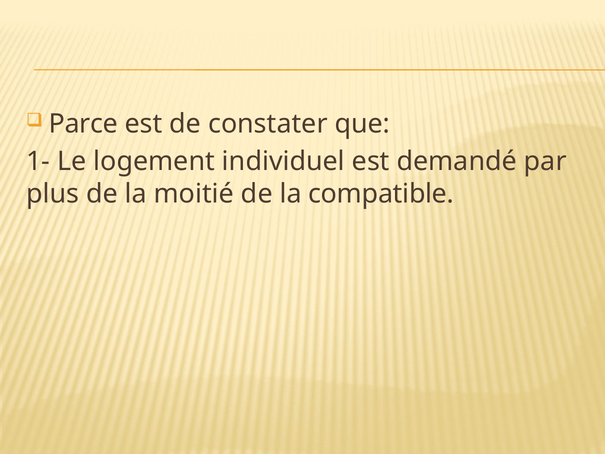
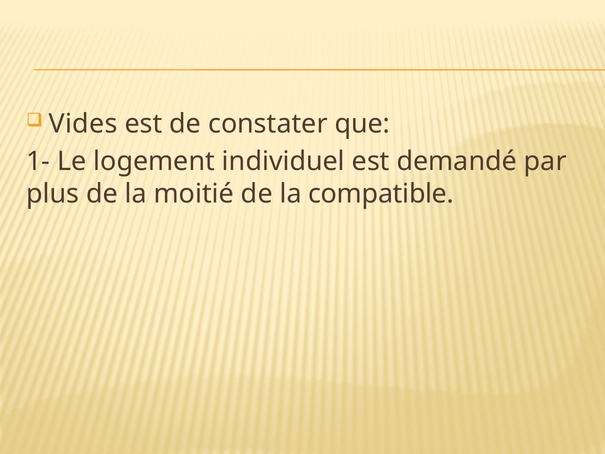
Parce: Parce -> Vides
